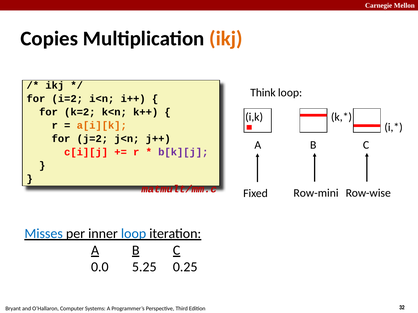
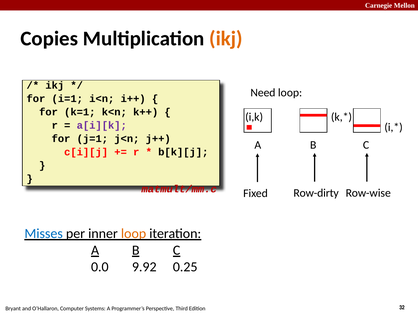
Think: Think -> Need
i=2: i=2 -> i=1
k=2: k=2 -> k=1
a[i][k colour: orange -> purple
j=2: j=2 -> j=1
b[k][j colour: purple -> black
Row-mini: Row-mini -> Row-dirty
loop at (134, 234) colour: blue -> orange
5.25: 5.25 -> 9.92
